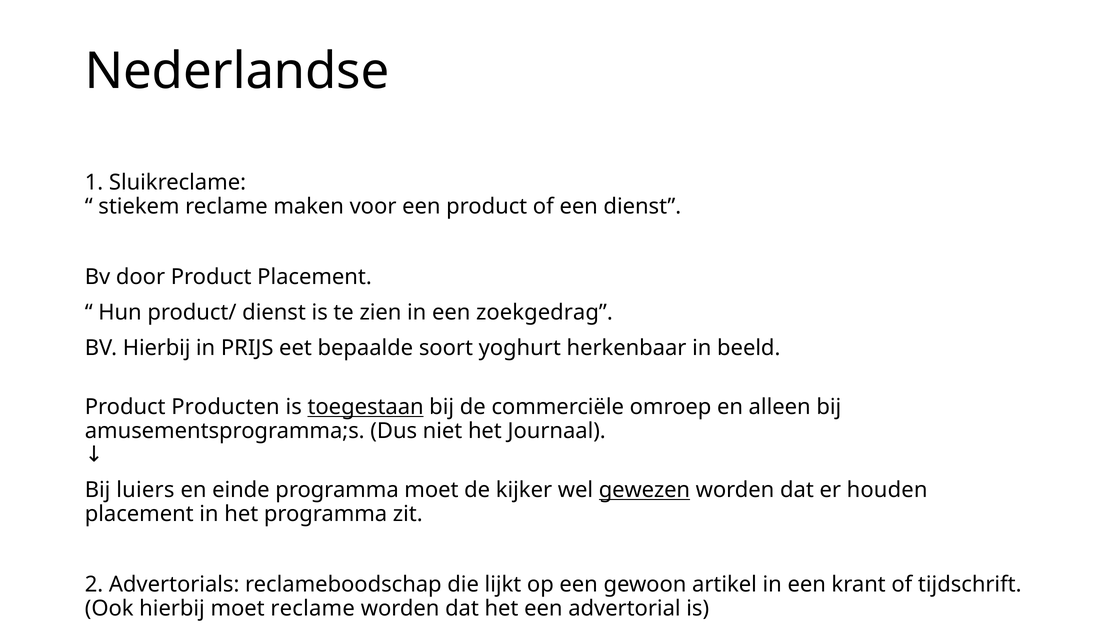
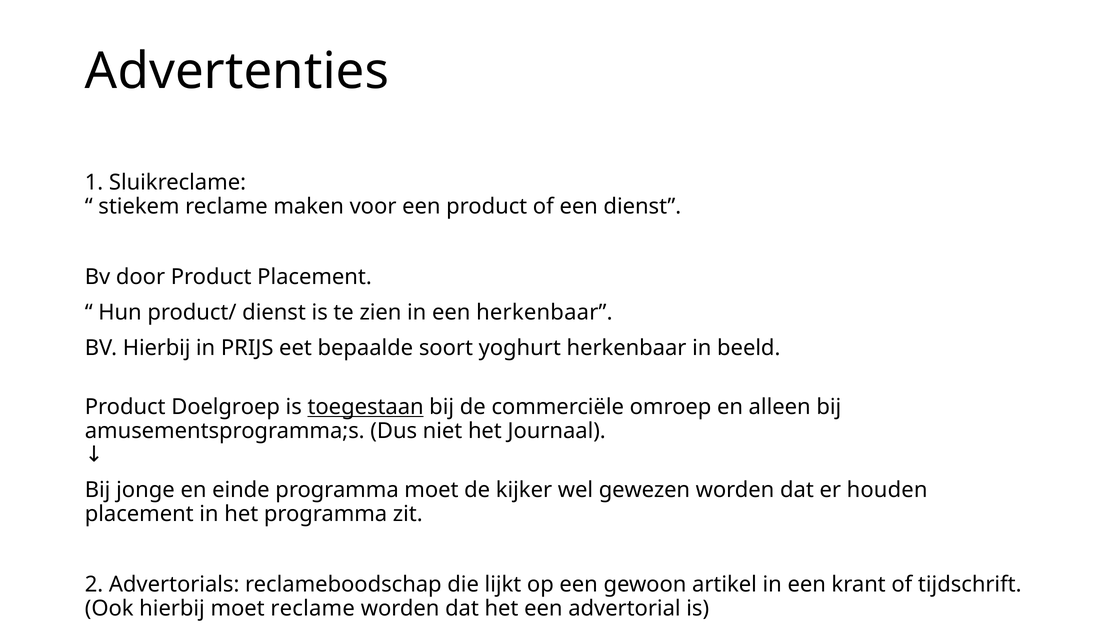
Nederlandse: Nederlandse -> Advertenties
een zoekgedrag: zoekgedrag -> herkenbaar
Producten: Producten -> Doelgroep
luiers: luiers -> jonge
gewezen underline: present -> none
